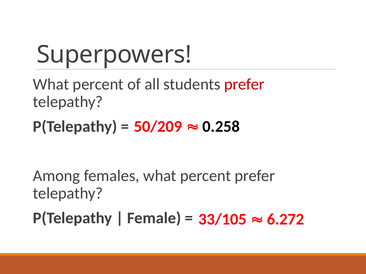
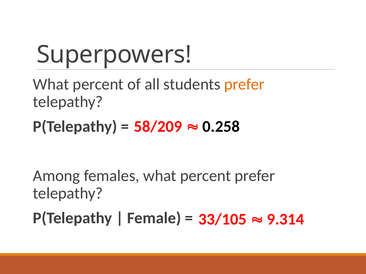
prefer at (244, 84) colour: red -> orange
50/209: 50/209 -> 58/209
6.272: 6.272 -> 9.314
